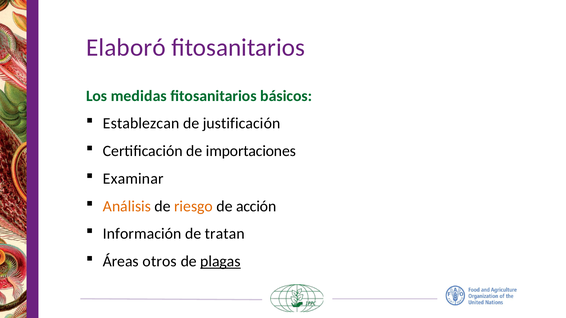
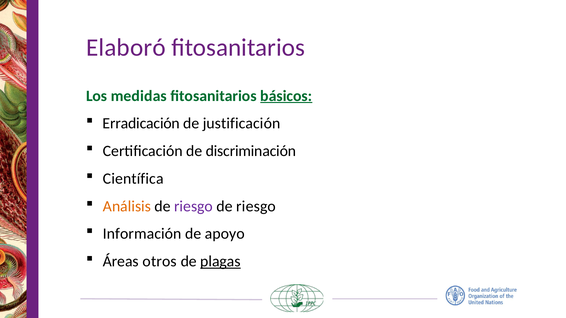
básicos underline: none -> present
Establezcan: Establezcan -> Erradicación
importaciones: importaciones -> discriminación
Examinar: Examinar -> Científica
riesgo at (194, 206) colour: orange -> purple
acción at (256, 206): acción -> riesgo
tratan: tratan -> apoyo
